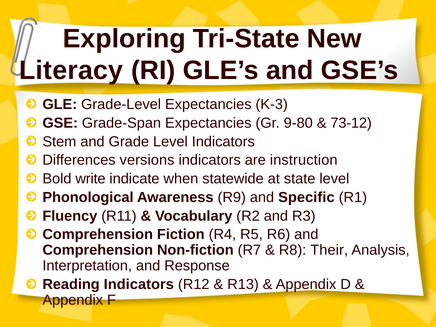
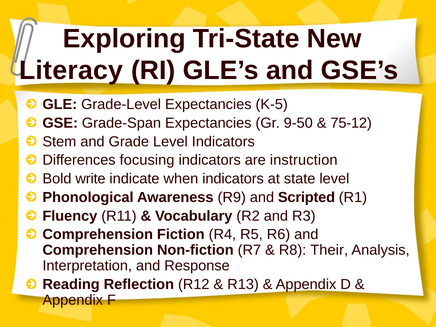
K-3: K-3 -> K-5
9-80: 9-80 -> 9-50
73-12: 73-12 -> 75-12
versions: versions -> focusing
when statewide: statewide -> indicators
Specific: Specific -> Scripted
Reading Indicators: Indicators -> Reflection
